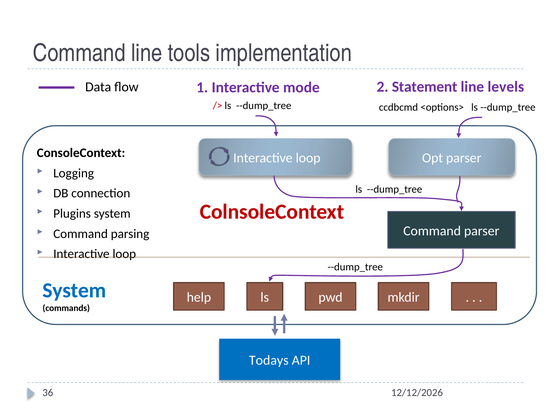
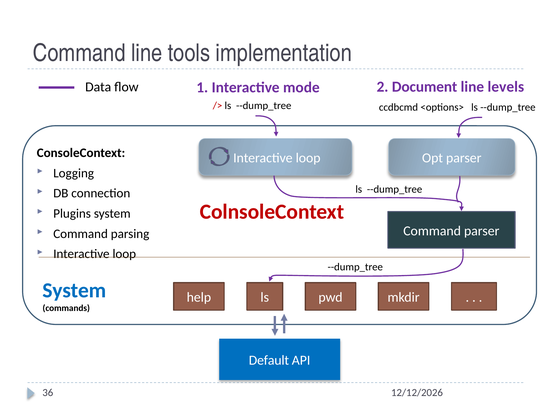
Statement: Statement -> Document
Todays: Todays -> Default
